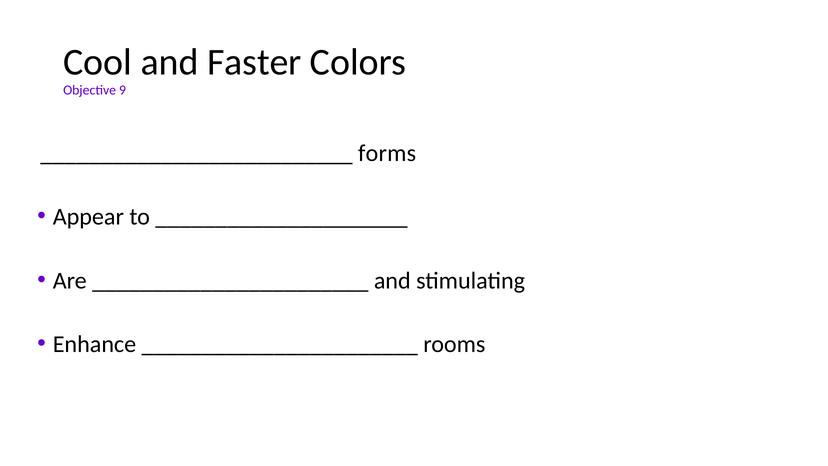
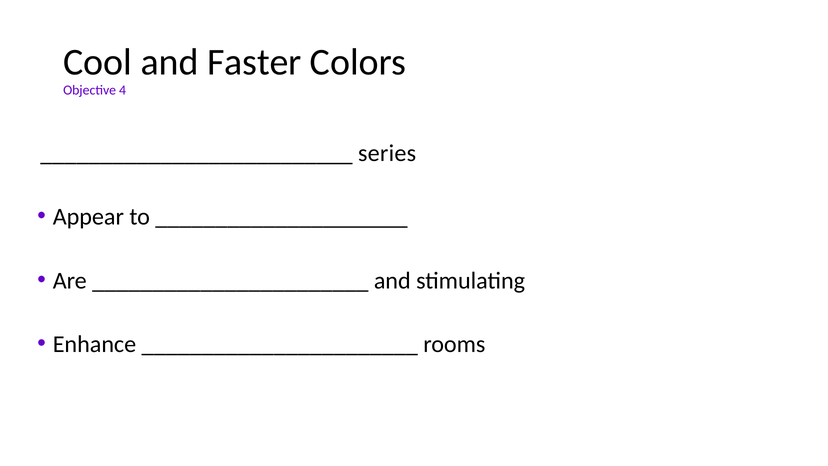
9: 9 -> 4
forms: forms -> series
